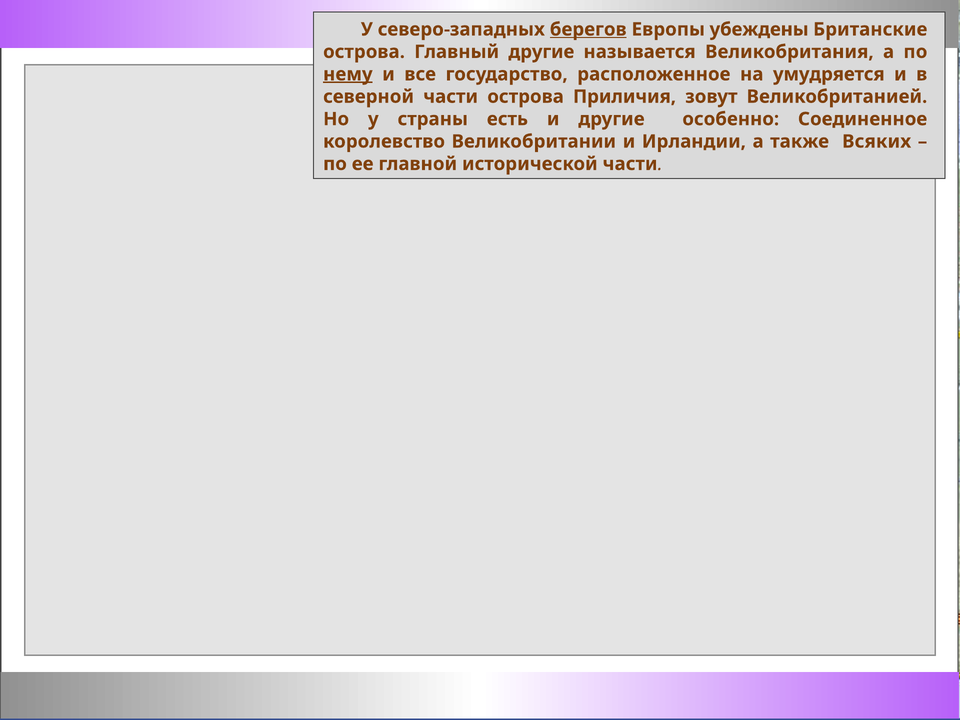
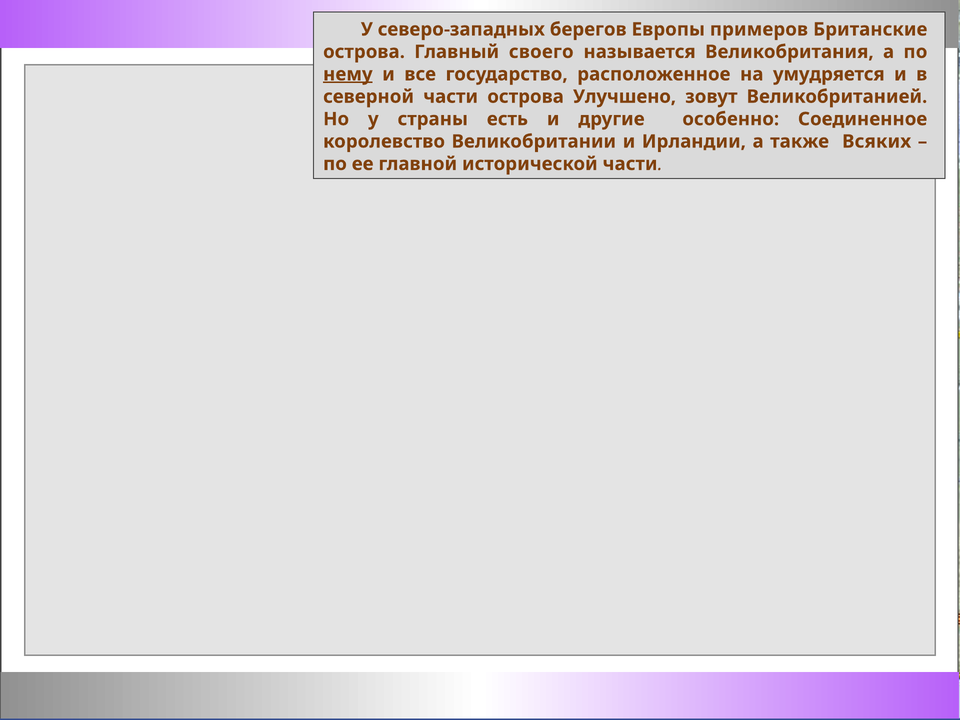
берегов underline: present -> none
убеждены: убеждены -> примеров
Главный другие: другие -> своего
Приличия: Приличия -> Улучшено
